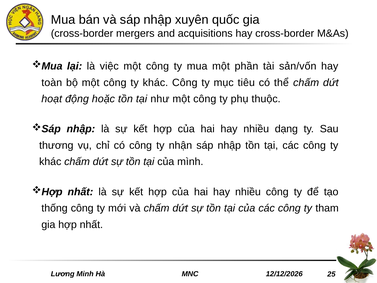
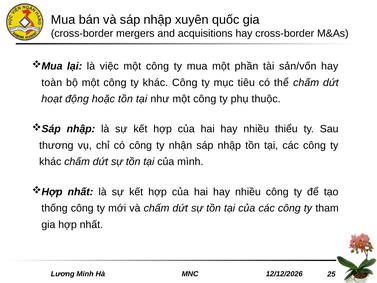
dạng: dạng -> thiểu
